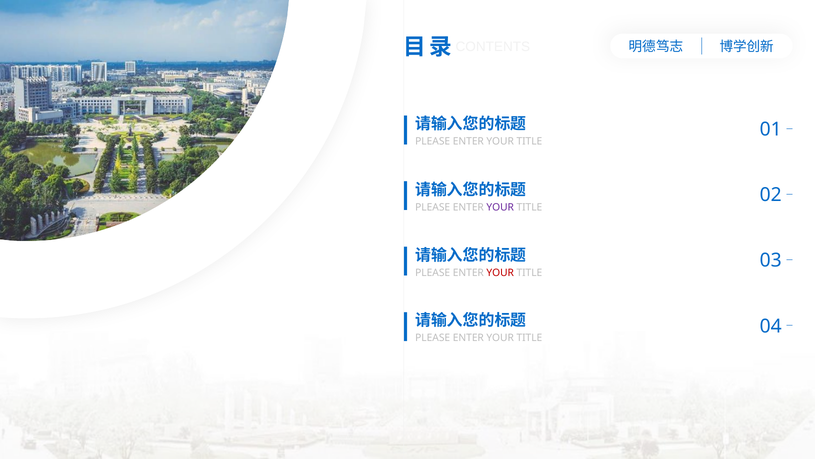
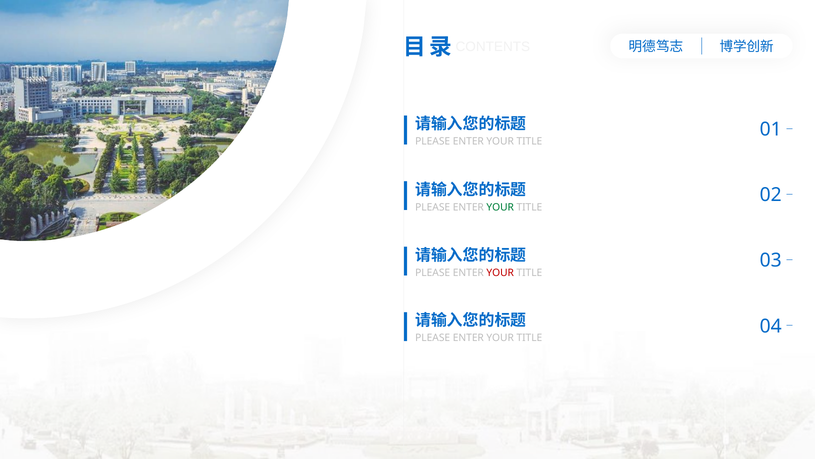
YOUR at (500, 207) colour: purple -> green
